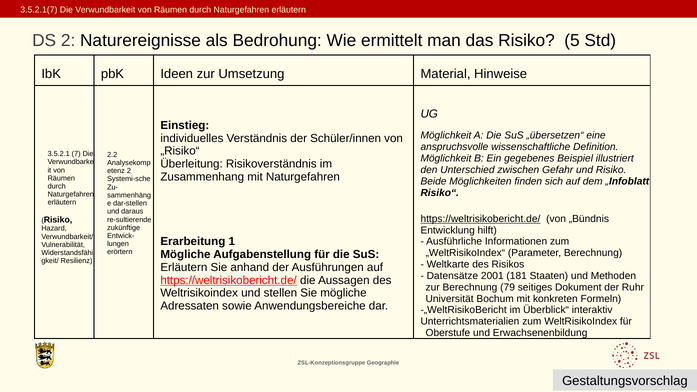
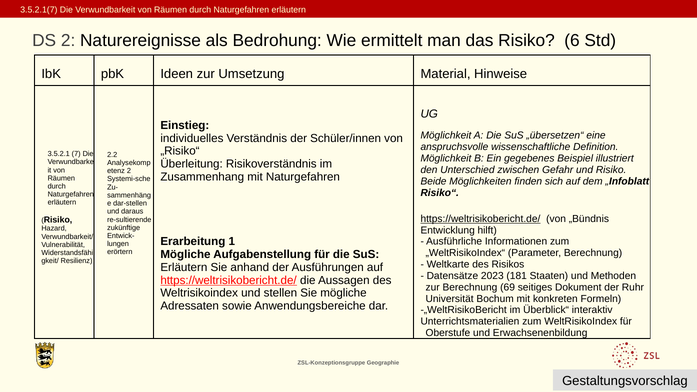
5: 5 -> 6
2001: 2001 -> 2023
79: 79 -> 69
